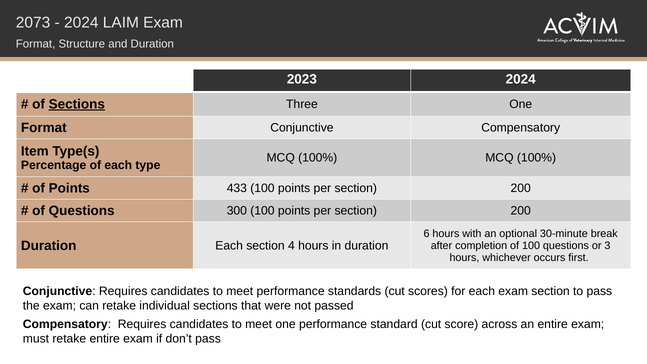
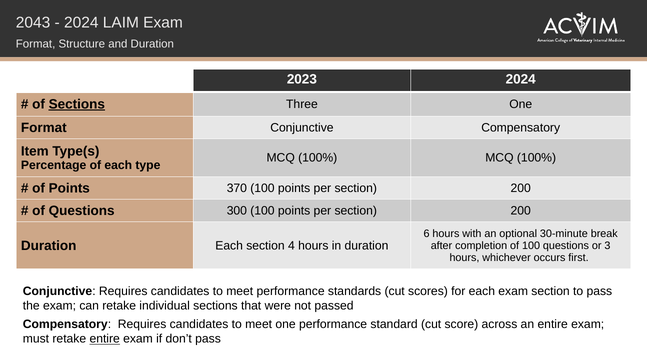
2073: 2073 -> 2043
433: 433 -> 370
entire at (105, 339) underline: none -> present
